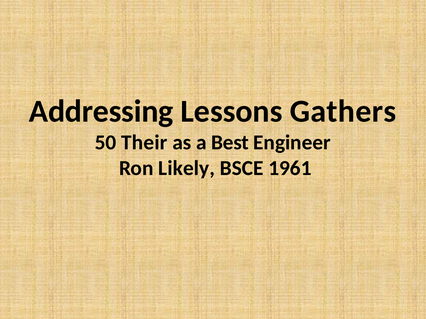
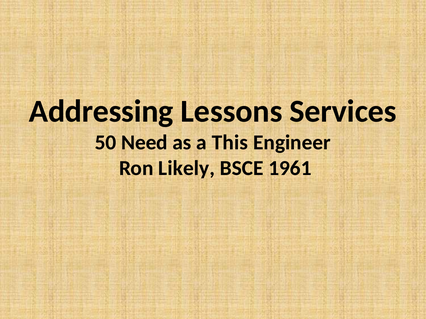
Gathers: Gathers -> Services
Their: Their -> Need
Best: Best -> This
